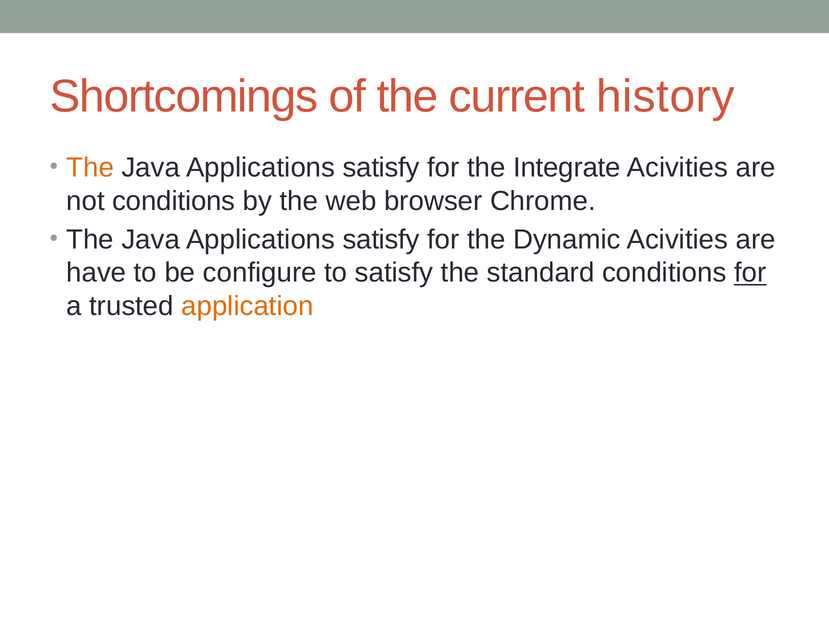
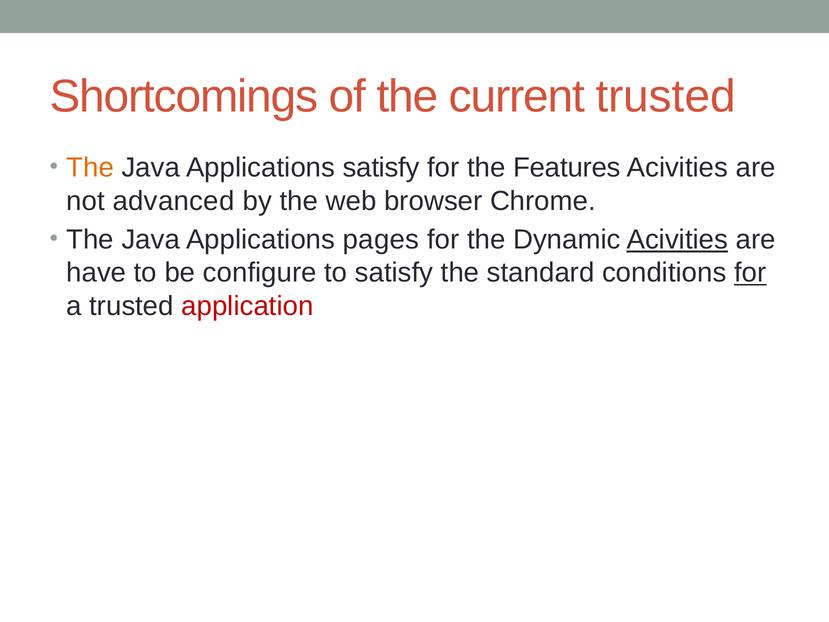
current history: history -> trusted
Integrate: Integrate -> Features
not conditions: conditions -> advanced
satisfy at (381, 240): satisfy -> pages
Acivities at (677, 240) underline: none -> present
application colour: orange -> red
